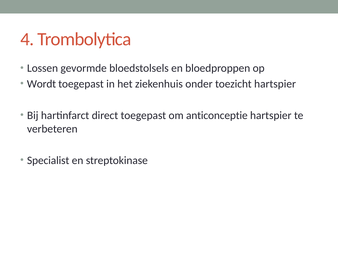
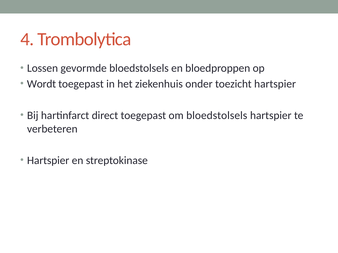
om anticonceptie: anticonceptie -> bloedstolsels
Specialist at (48, 161): Specialist -> Hartspier
